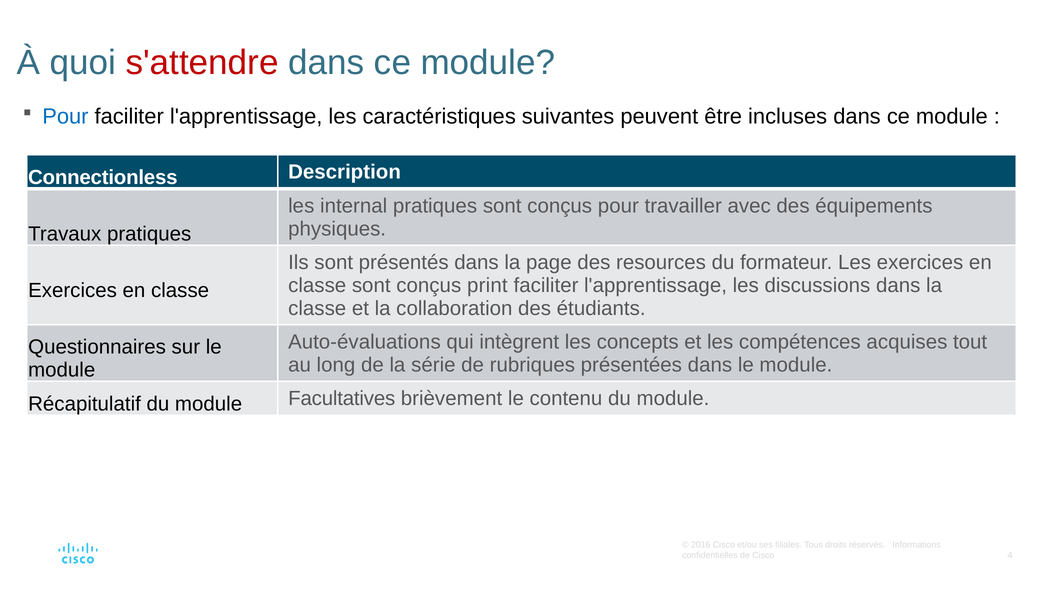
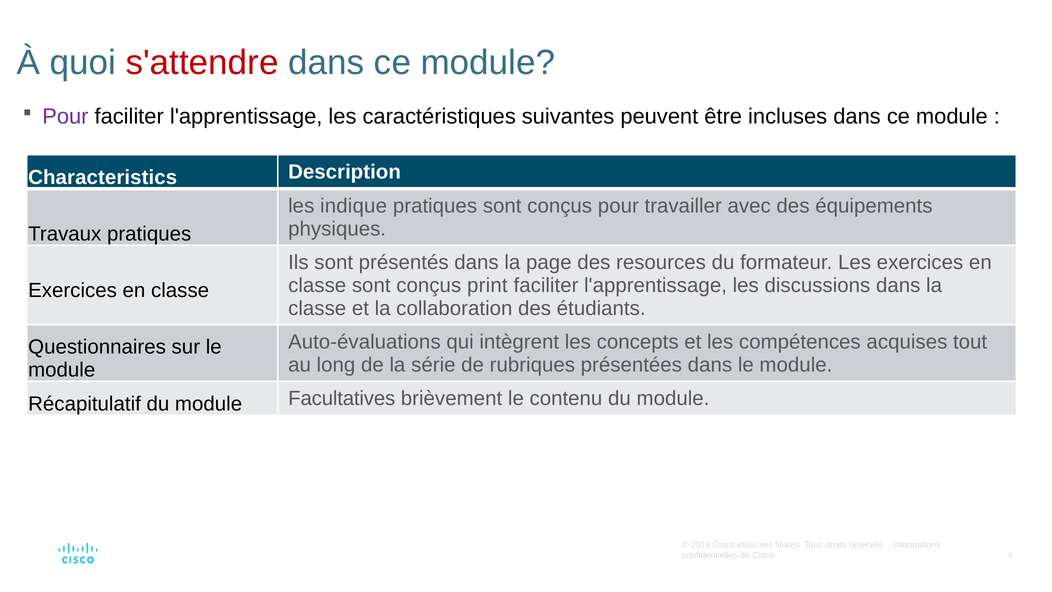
Pour at (65, 117) colour: blue -> purple
Connectionless: Connectionless -> Characteristics
internal: internal -> indique
